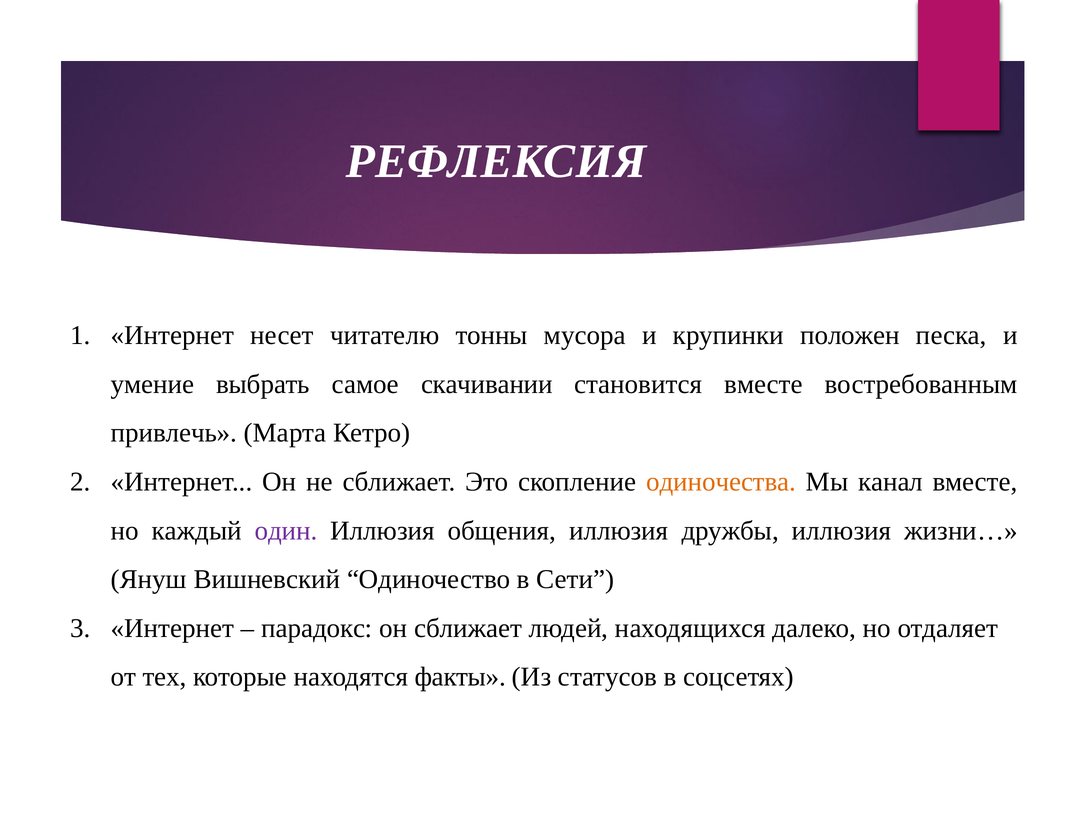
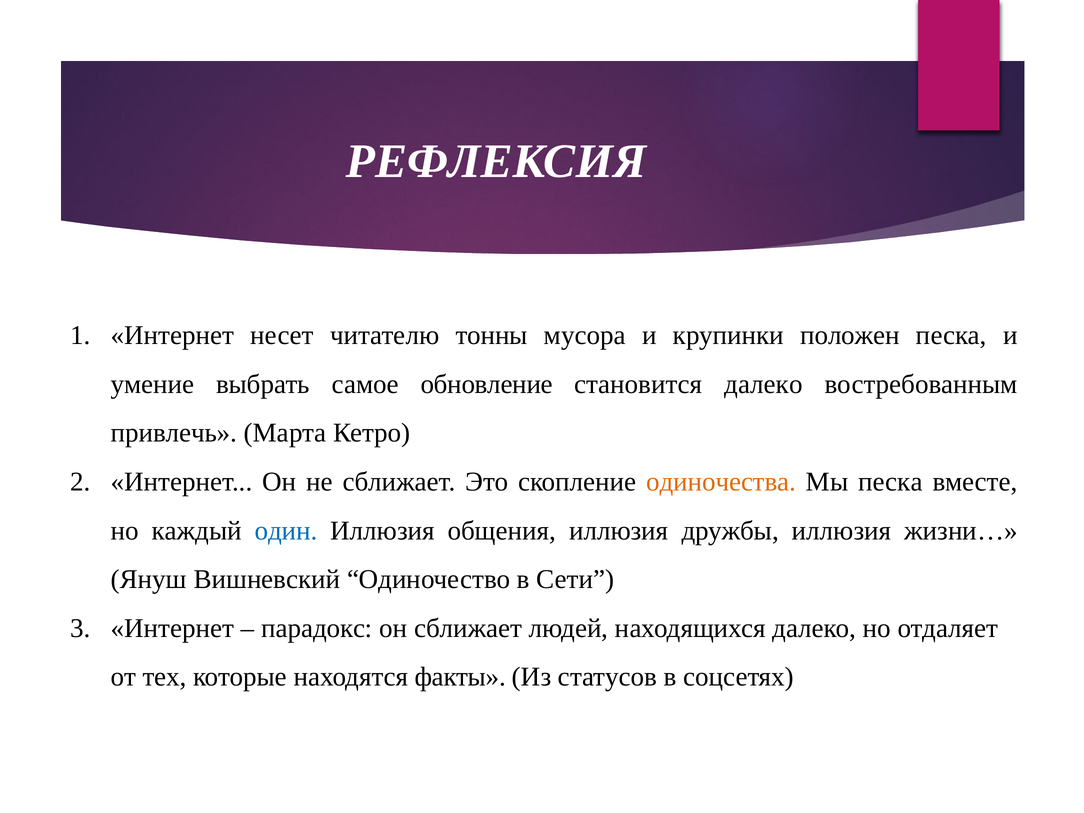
скачивании: скачивании -> обновление
становится вместе: вместе -> далеко
Мы канал: канал -> песка
один colour: purple -> blue
